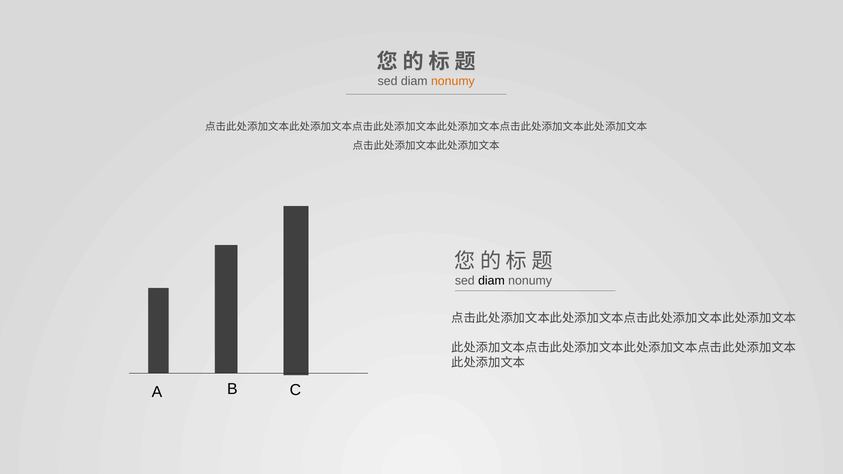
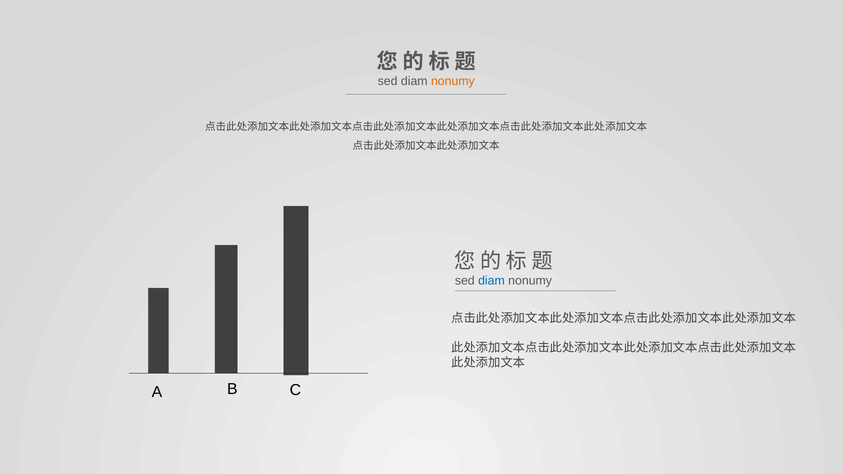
diam at (491, 281) colour: black -> blue
